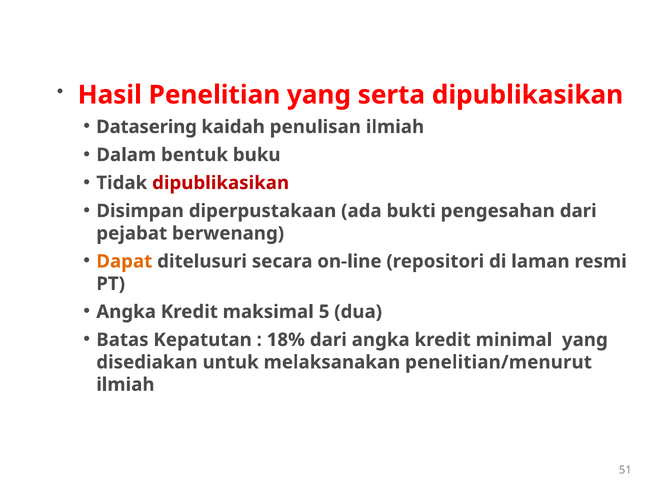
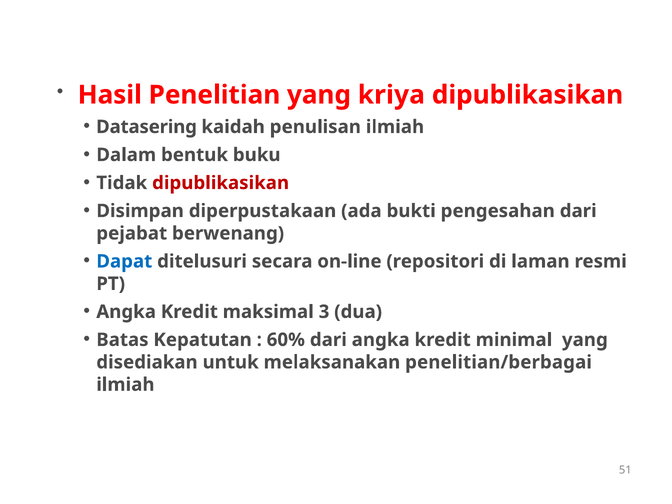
serta: serta -> kriya
Dapat colour: orange -> blue
5: 5 -> 3
18%: 18% -> 60%
penelitian/menurut: penelitian/menurut -> penelitian/berbagai
